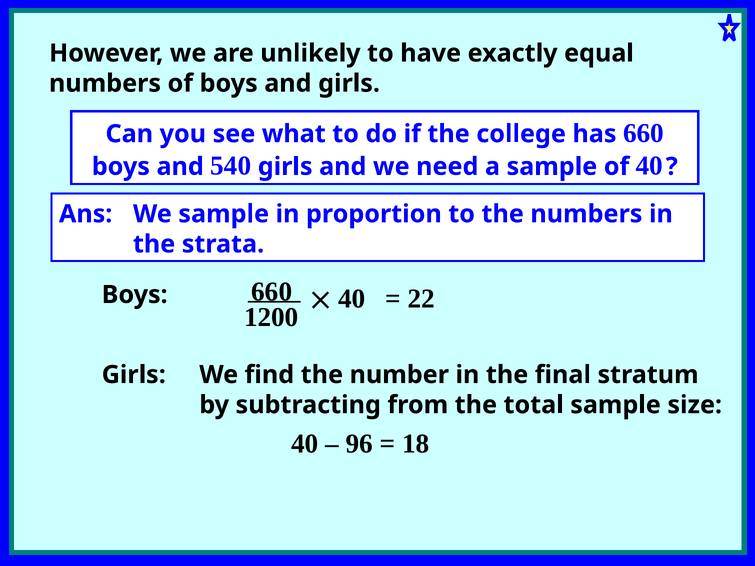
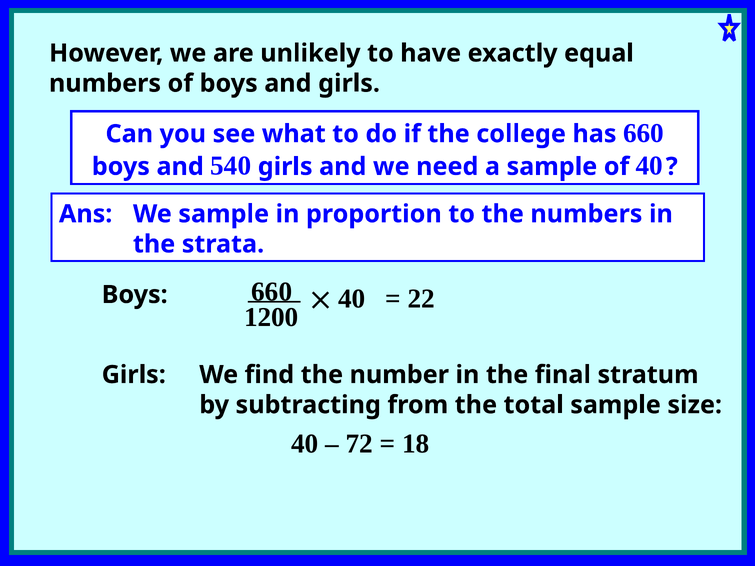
96: 96 -> 72
